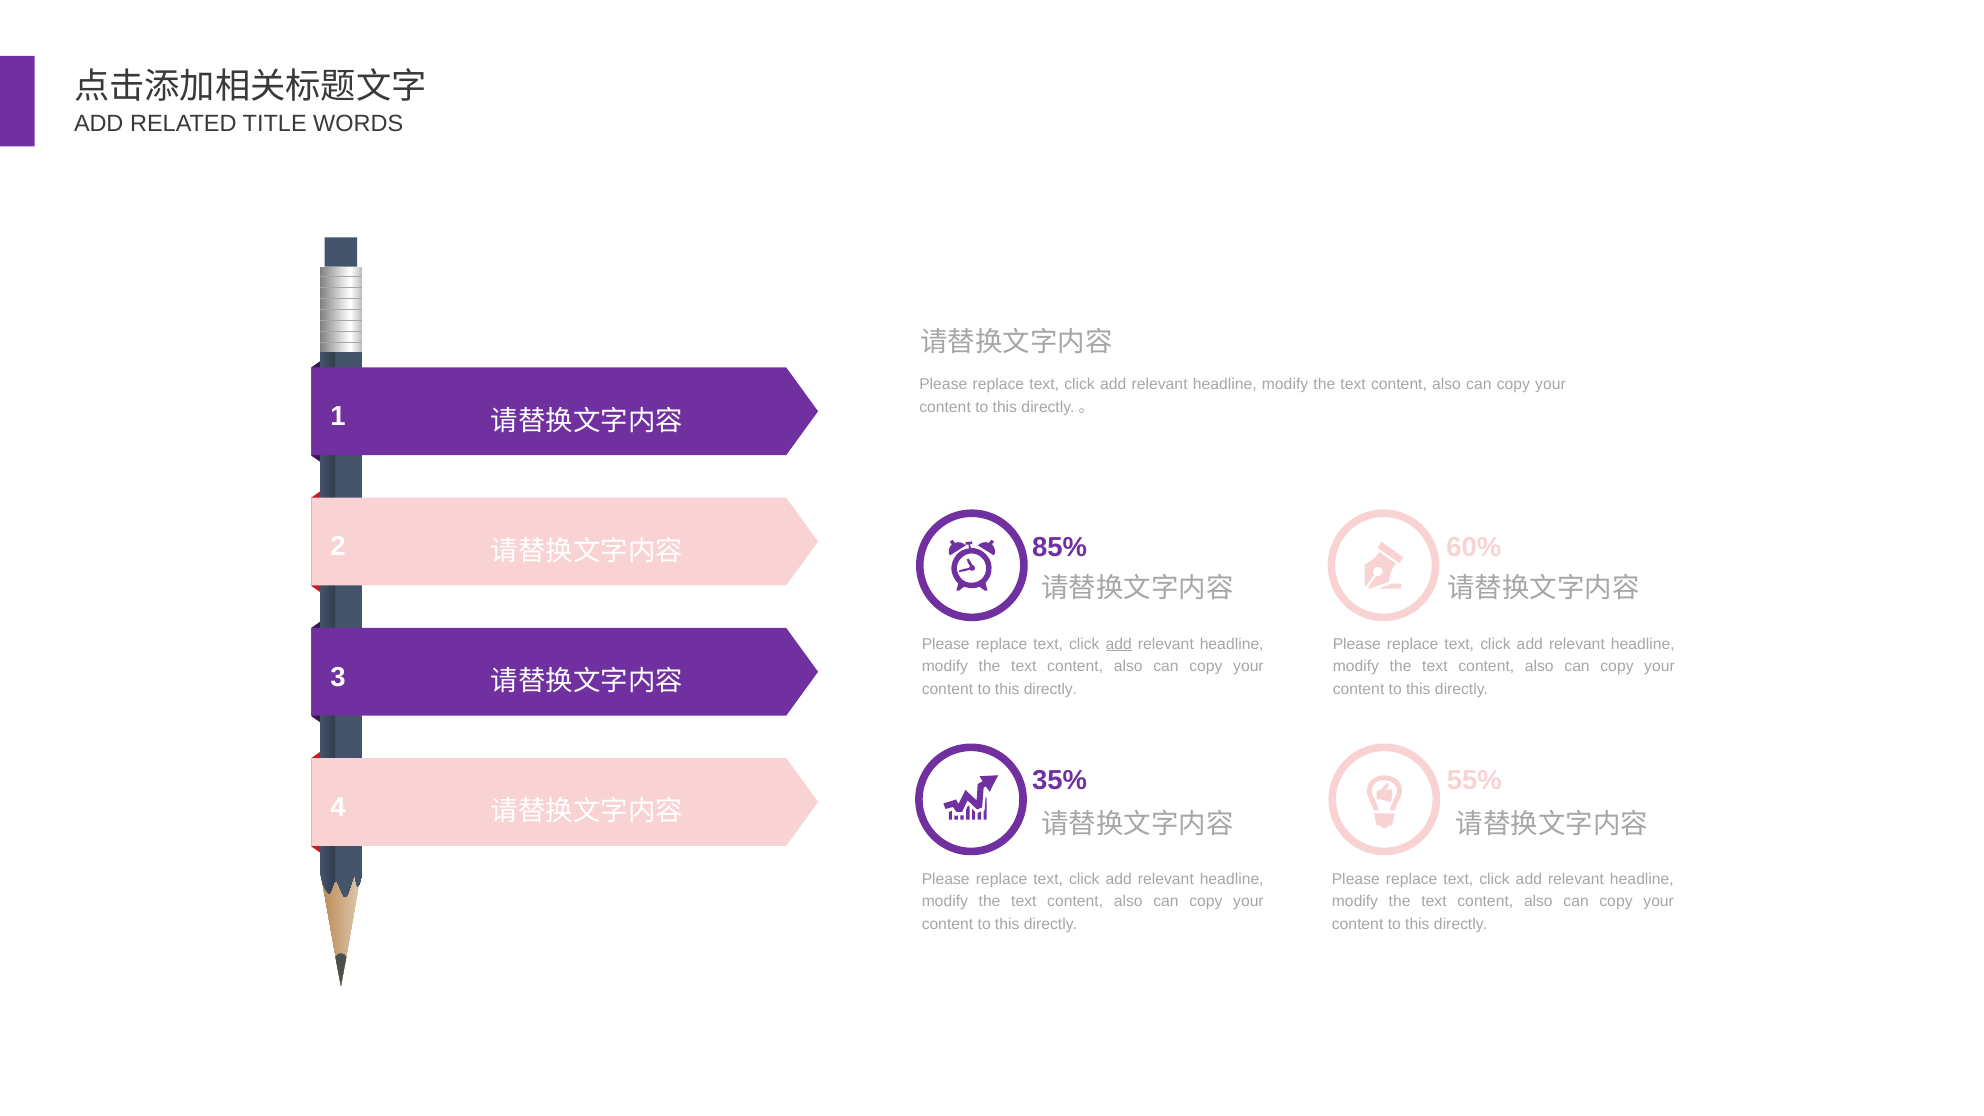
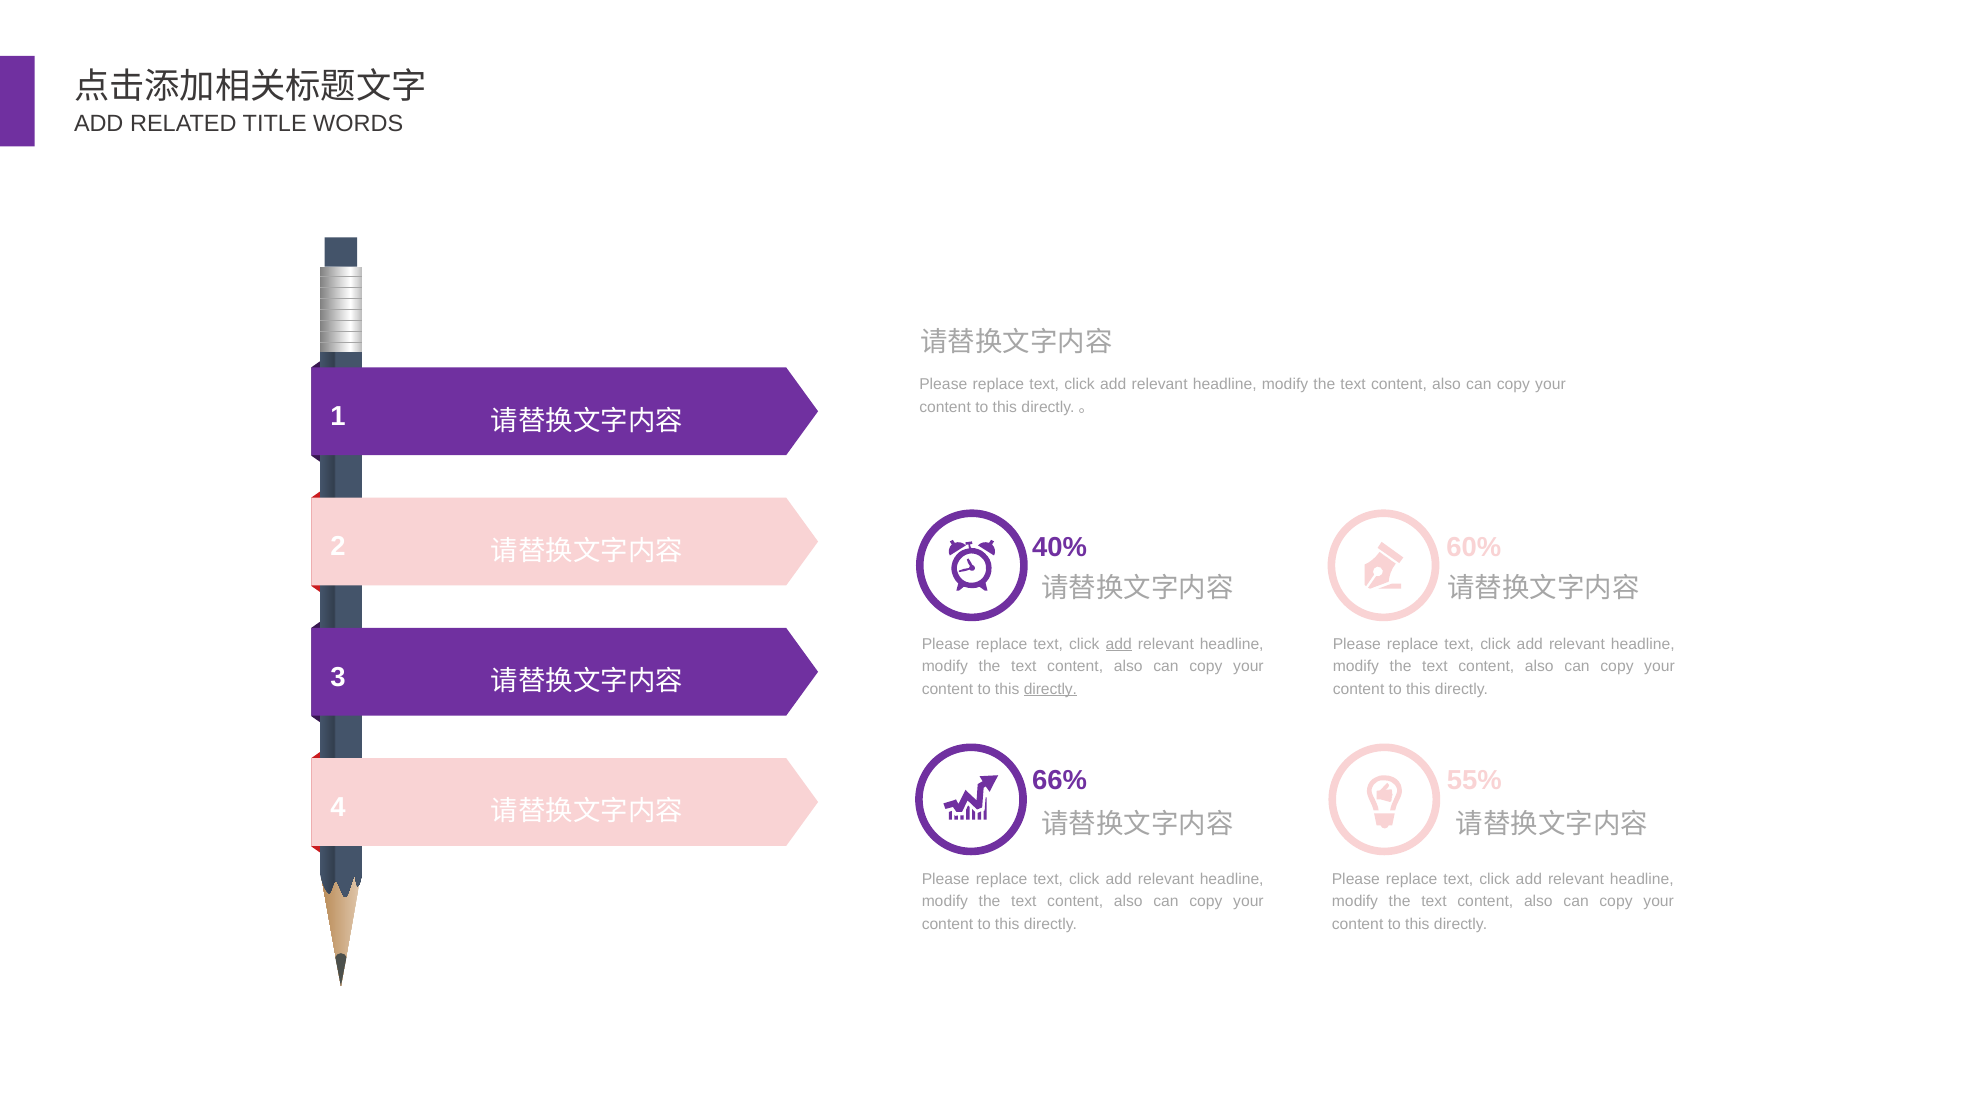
85%: 85% -> 40%
directly at (1050, 689) underline: none -> present
35%: 35% -> 66%
